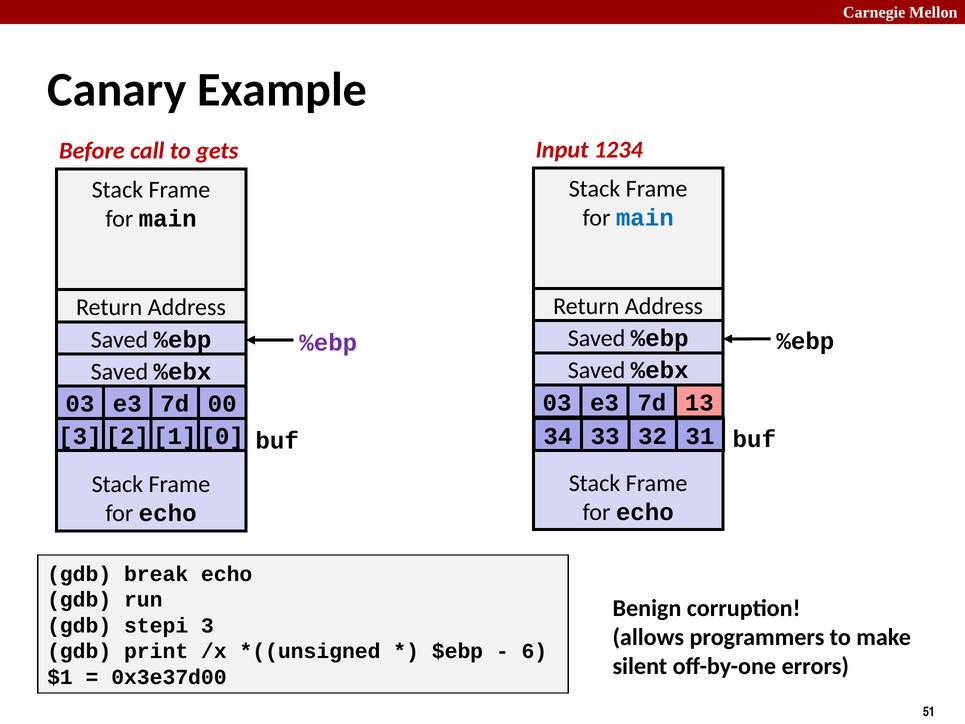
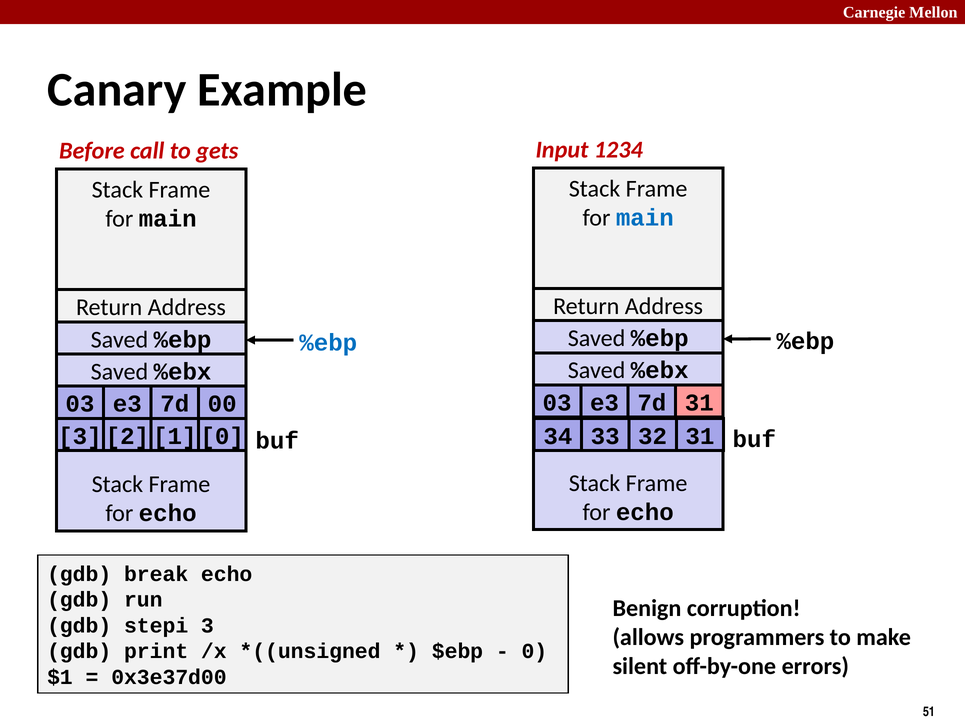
%ebp at (328, 343) colour: purple -> blue
7d 13: 13 -> 31
6: 6 -> 0
